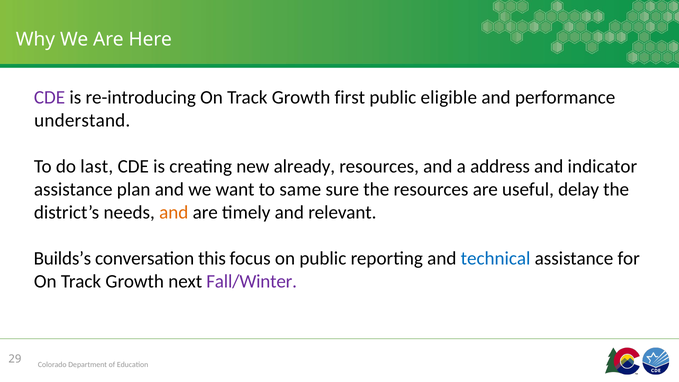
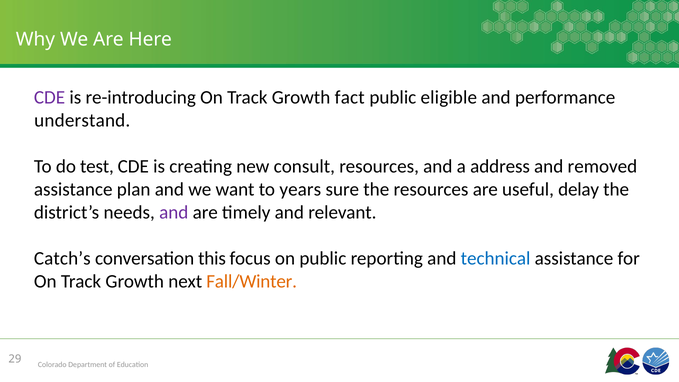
first: first -> fact
last: last -> test
already: already -> consult
indicator: indicator -> removed
same: same -> years
and at (174, 212) colour: orange -> purple
Builds’s: Builds’s -> Catch’s
Fall/Winter colour: purple -> orange
